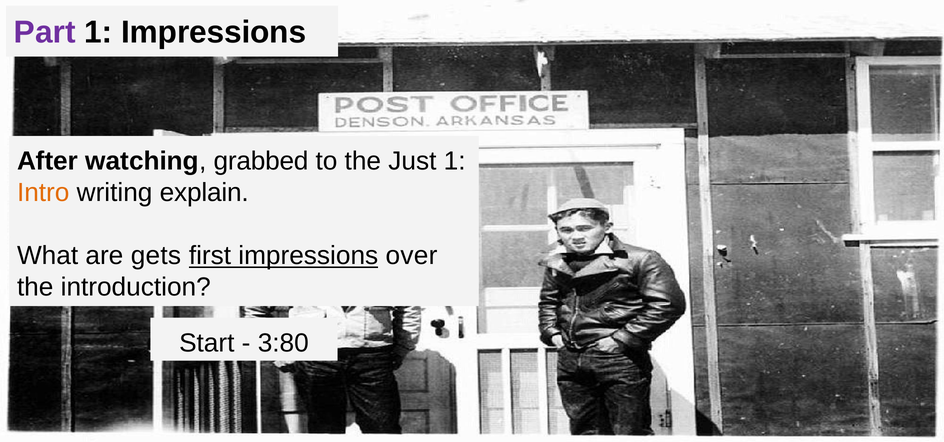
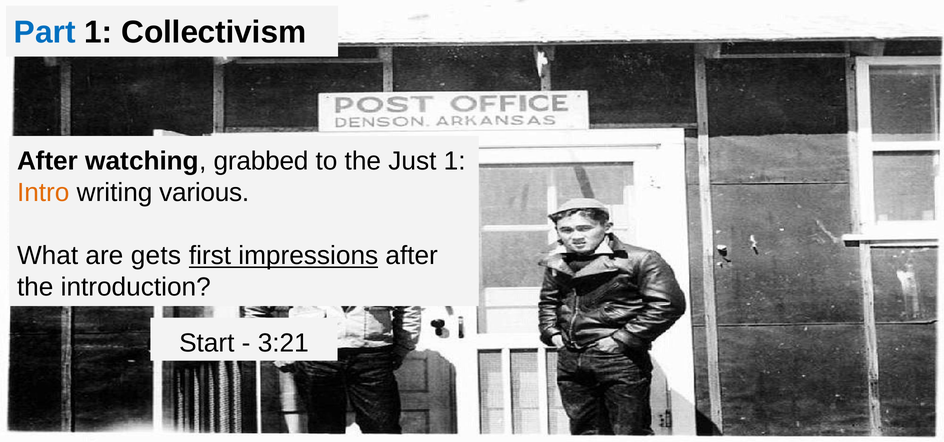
Part colour: purple -> blue
1 Impressions: Impressions -> Collectivism
explain: explain -> various
impressions over: over -> after
3:80: 3:80 -> 3:21
